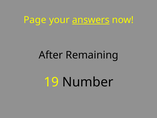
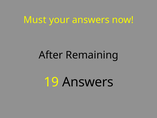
Page: Page -> Must
answers at (91, 20) underline: present -> none
19 Number: Number -> Answers
